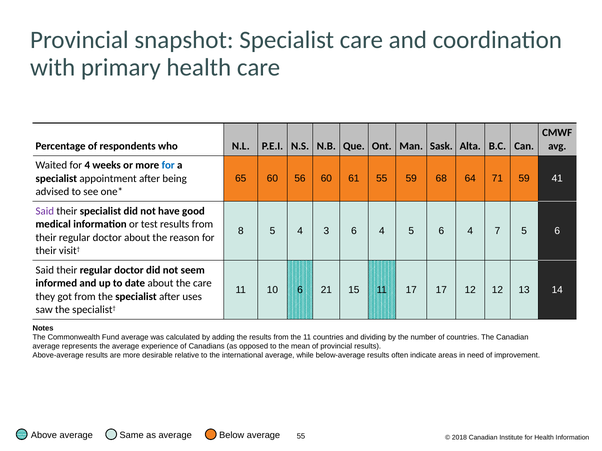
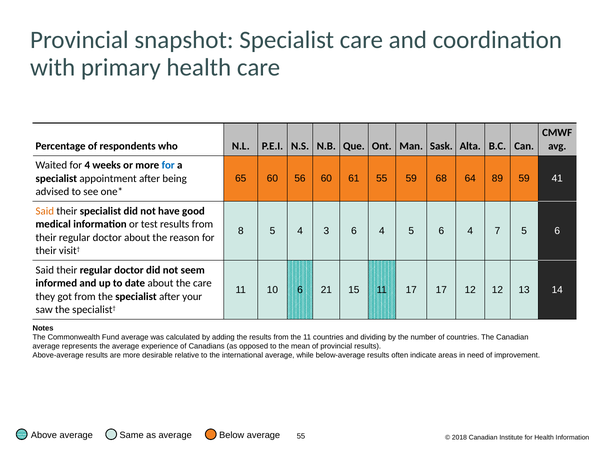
71: 71 -> 89
Said at (45, 211) colour: purple -> orange
uses: uses -> your
